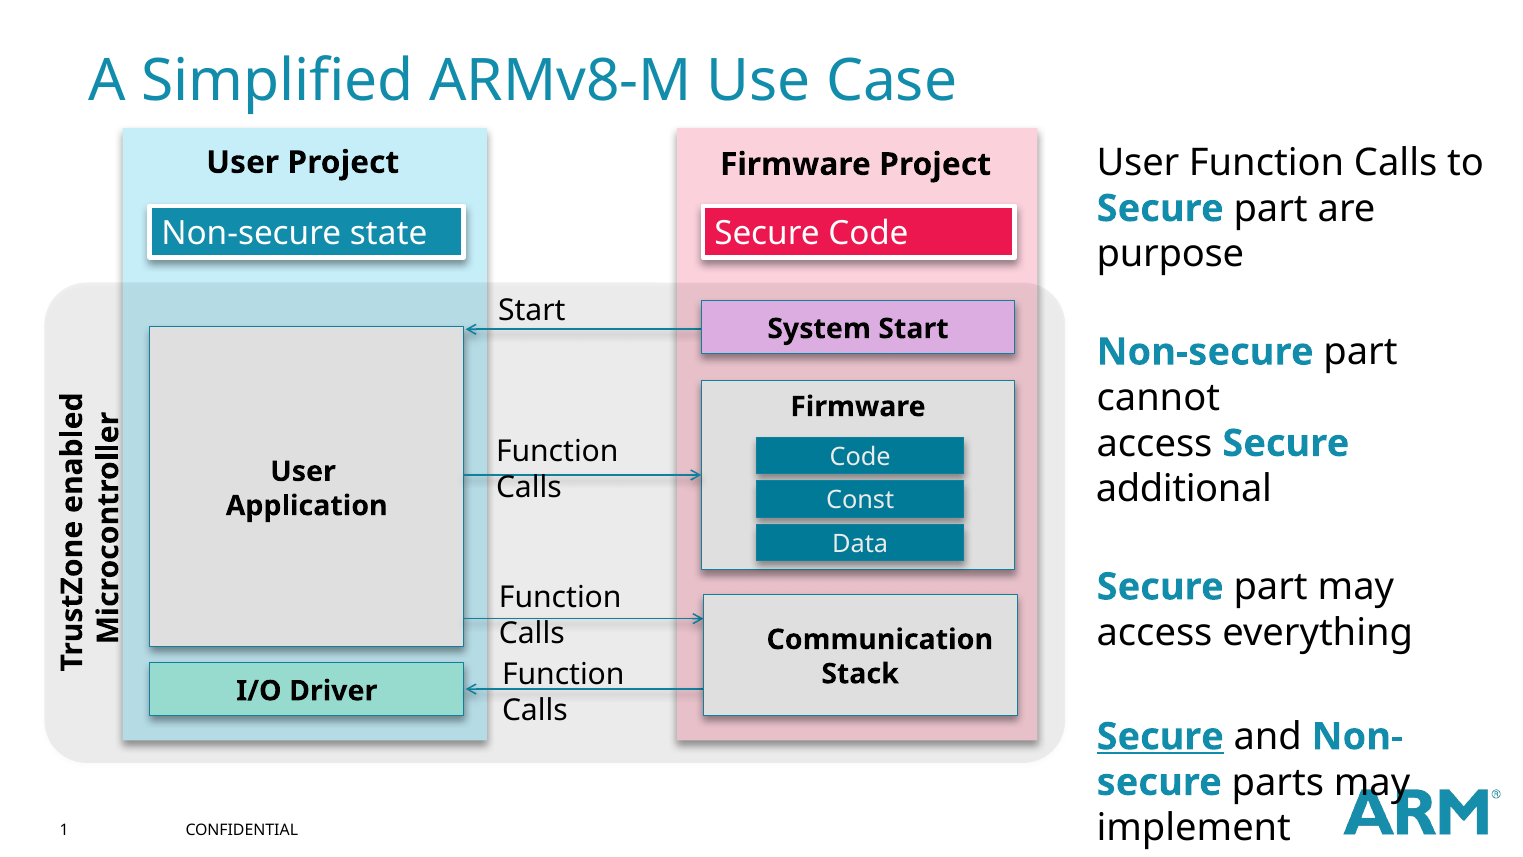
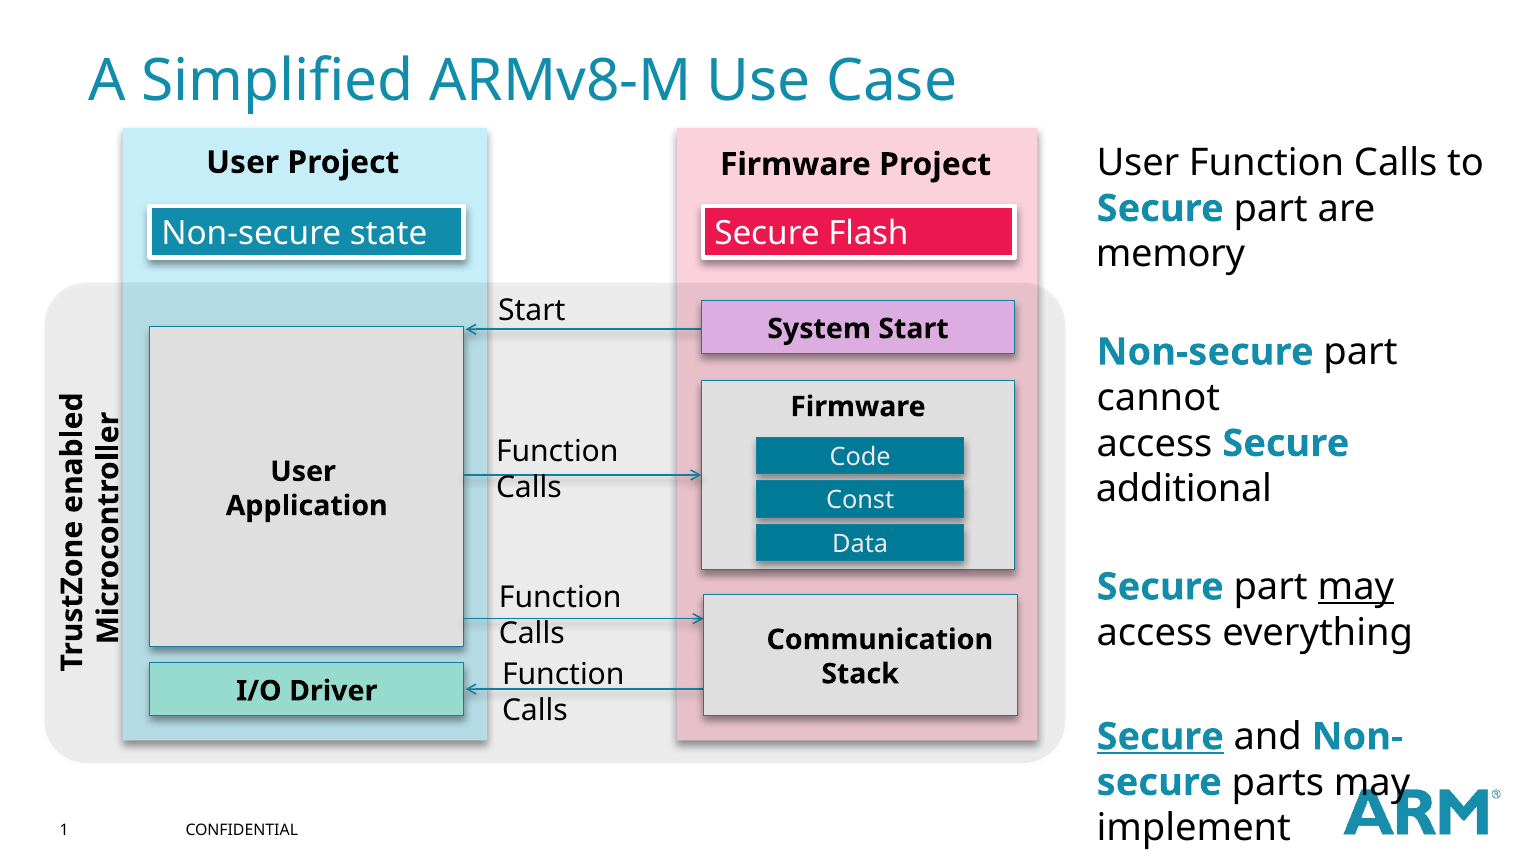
Secure Code: Code -> Flash
purpose: purpose -> memory
may at (1356, 587) underline: none -> present
